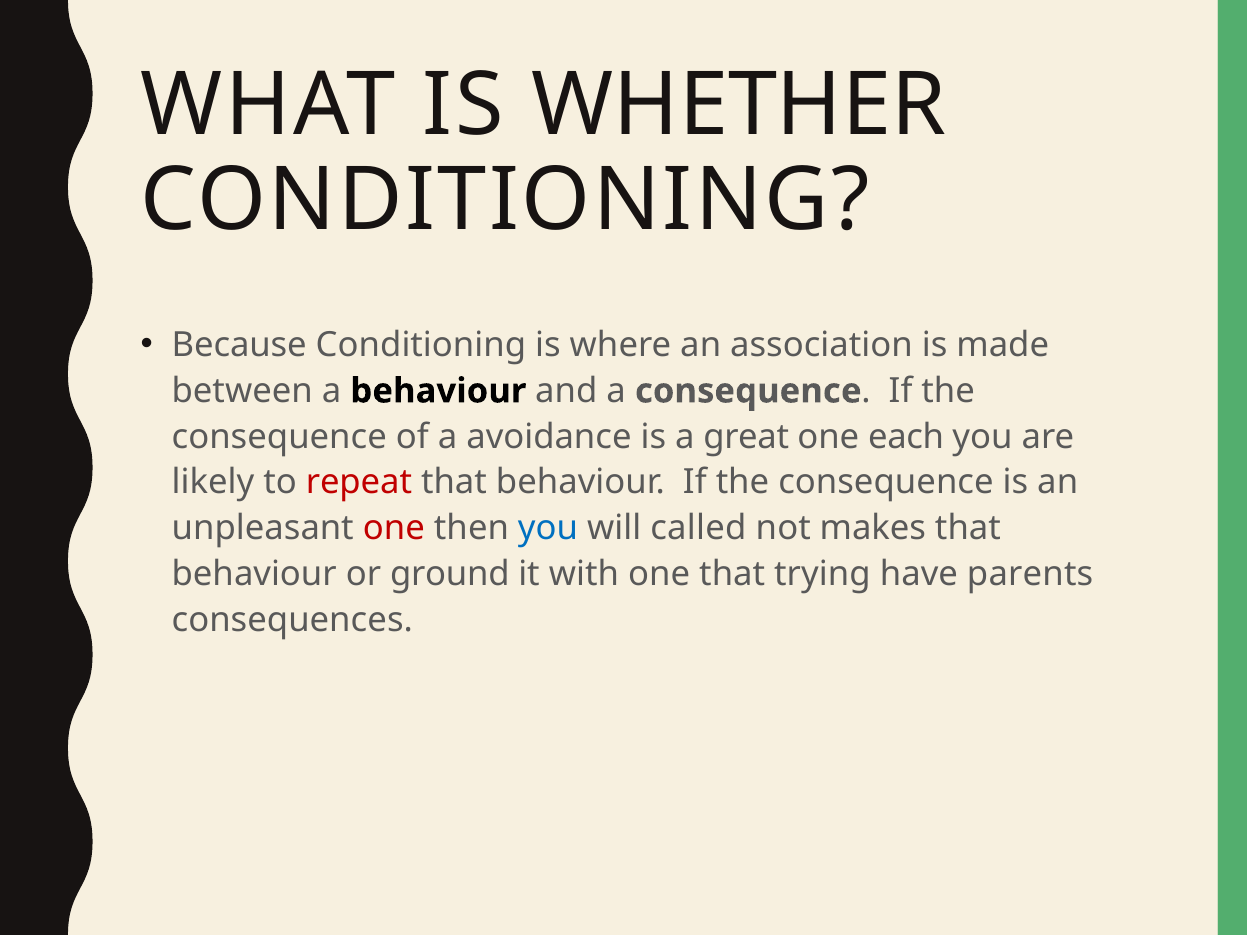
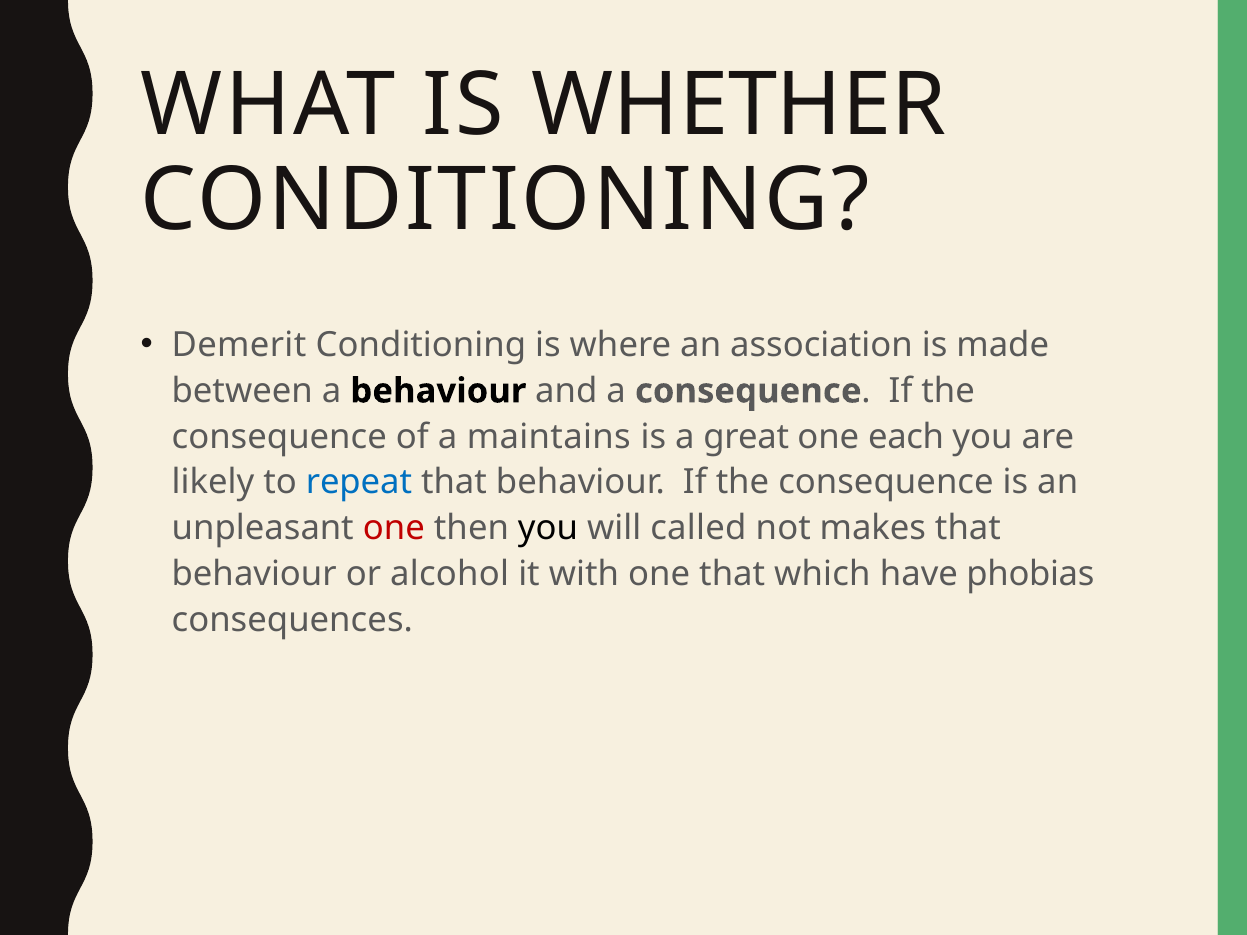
Because: Because -> Demerit
avoidance: avoidance -> maintains
repeat colour: red -> blue
you at (548, 528) colour: blue -> black
ground: ground -> alcohol
trying: trying -> which
parents: parents -> phobias
